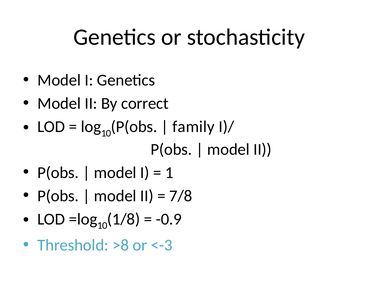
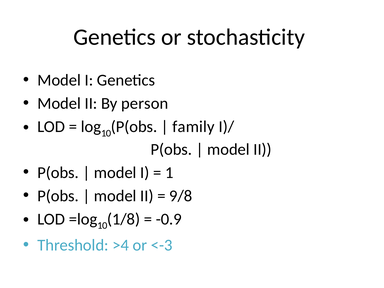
correct: correct -> person
7/8: 7/8 -> 9/8
>8: >8 -> >4
